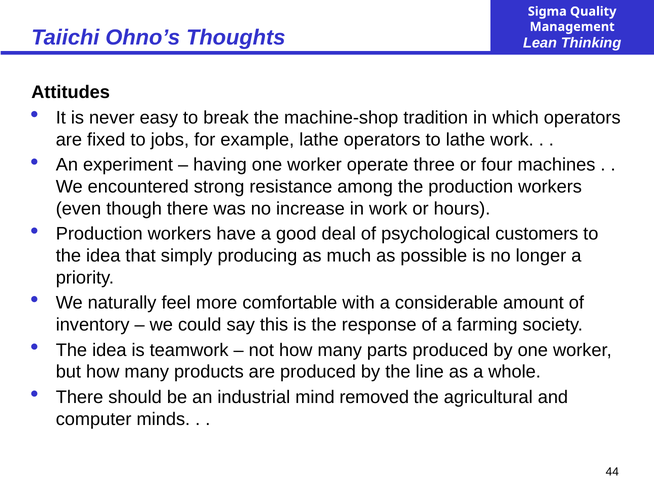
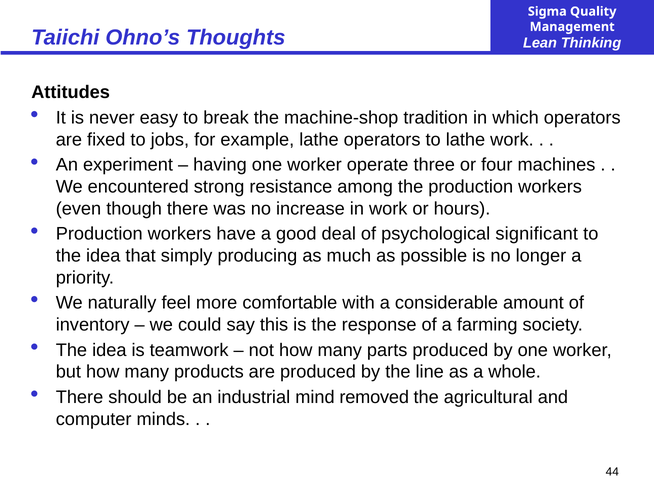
customers: customers -> significant
